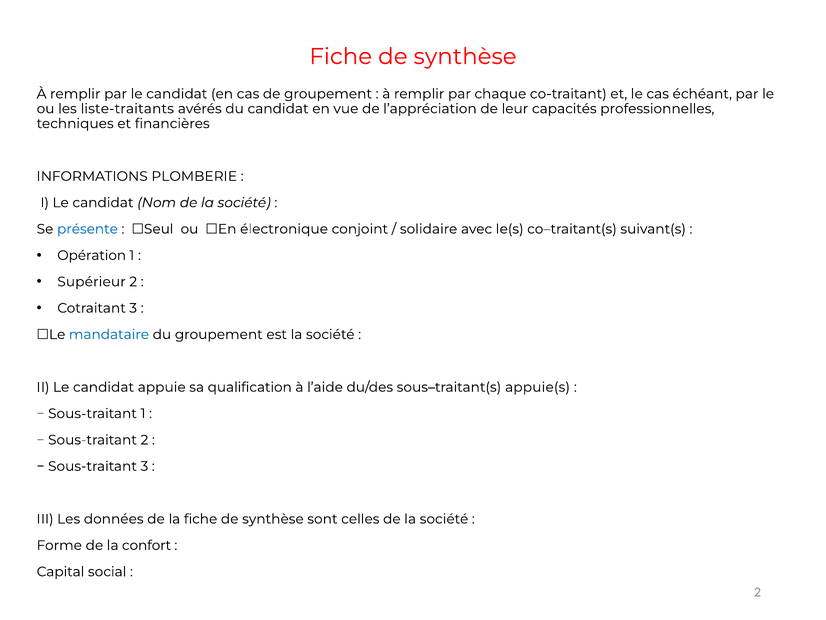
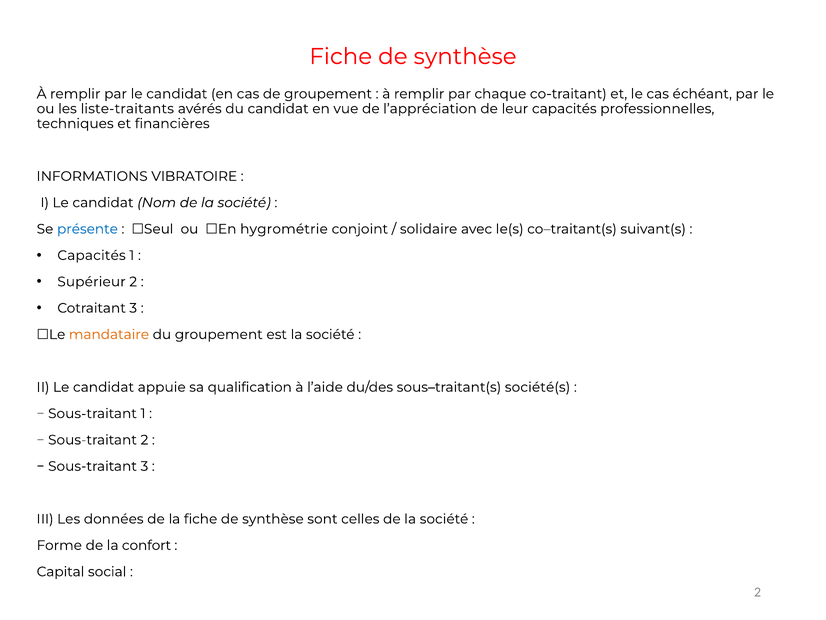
PLOMBERIE: PLOMBERIE -> VIBRATOIRE
électronique: électronique -> hygrométrie
Opération at (92, 255): Opération -> Capacités
mandataire colour: blue -> orange
appuie(s: appuie(s -> société(s
